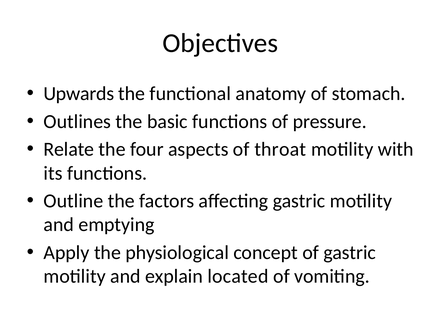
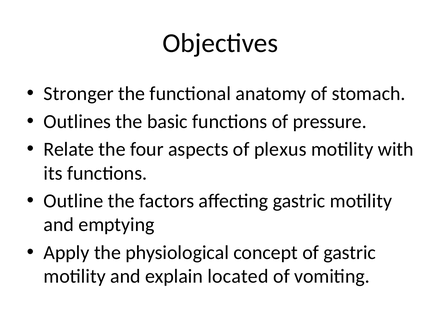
Upwards: Upwards -> Stronger
throat: throat -> plexus
